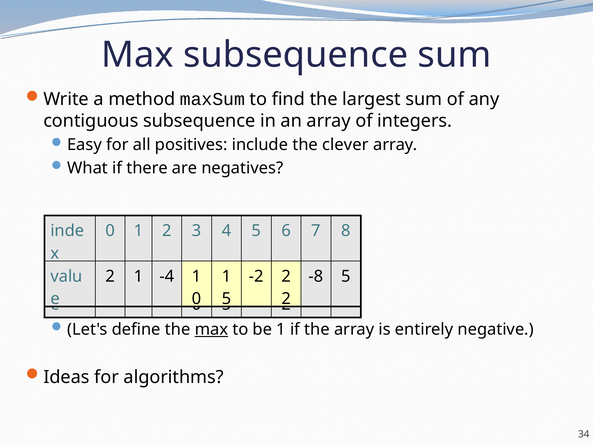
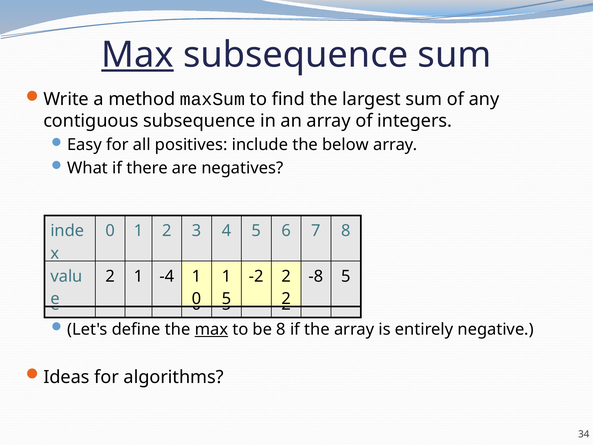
Max at (137, 55) underline: none -> present
clever: clever -> below
be 1: 1 -> 8
